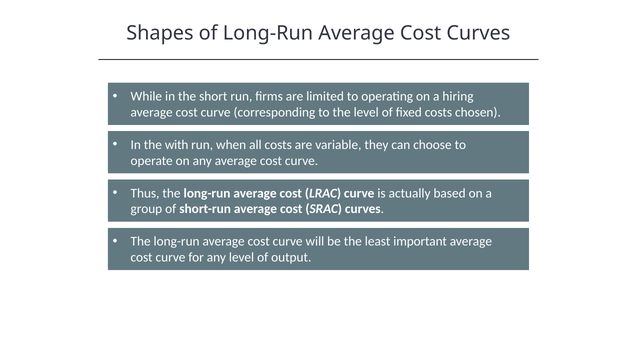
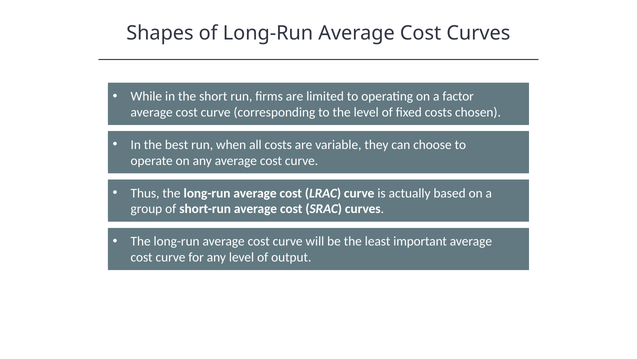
hiring: hiring -> factor
with: with -> best
